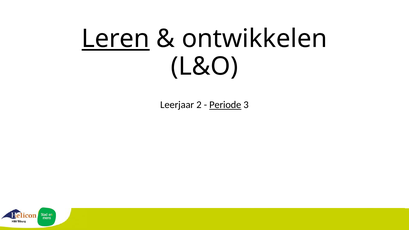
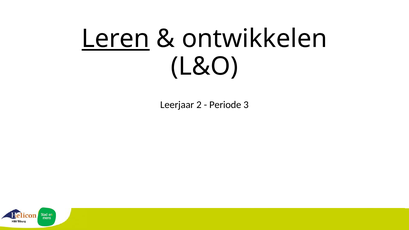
Periode underline: present -> none
